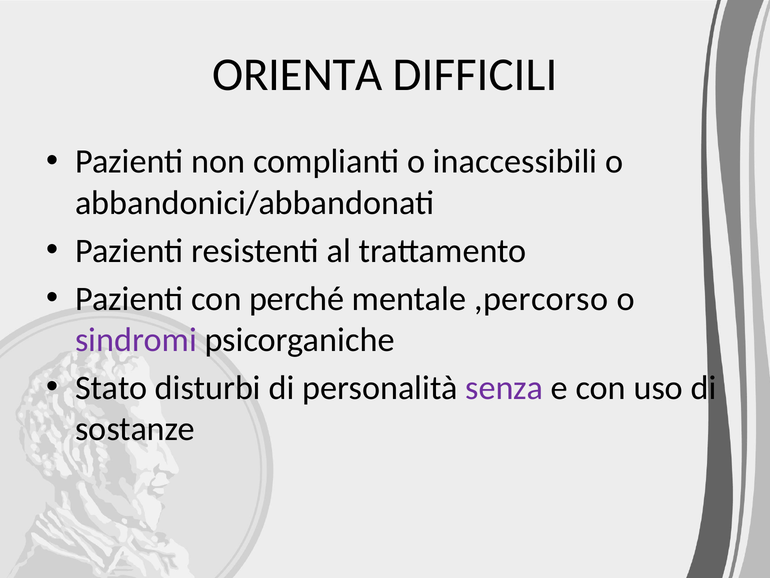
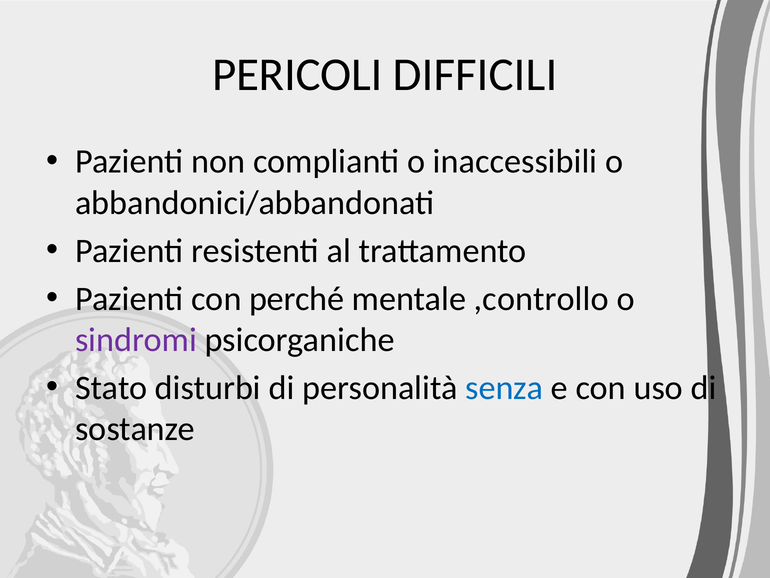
ORIENTA: ORIENTA -> PERICOLI
,percorso: ,percorso -> ,controllo
senza colour: purple -> blue
